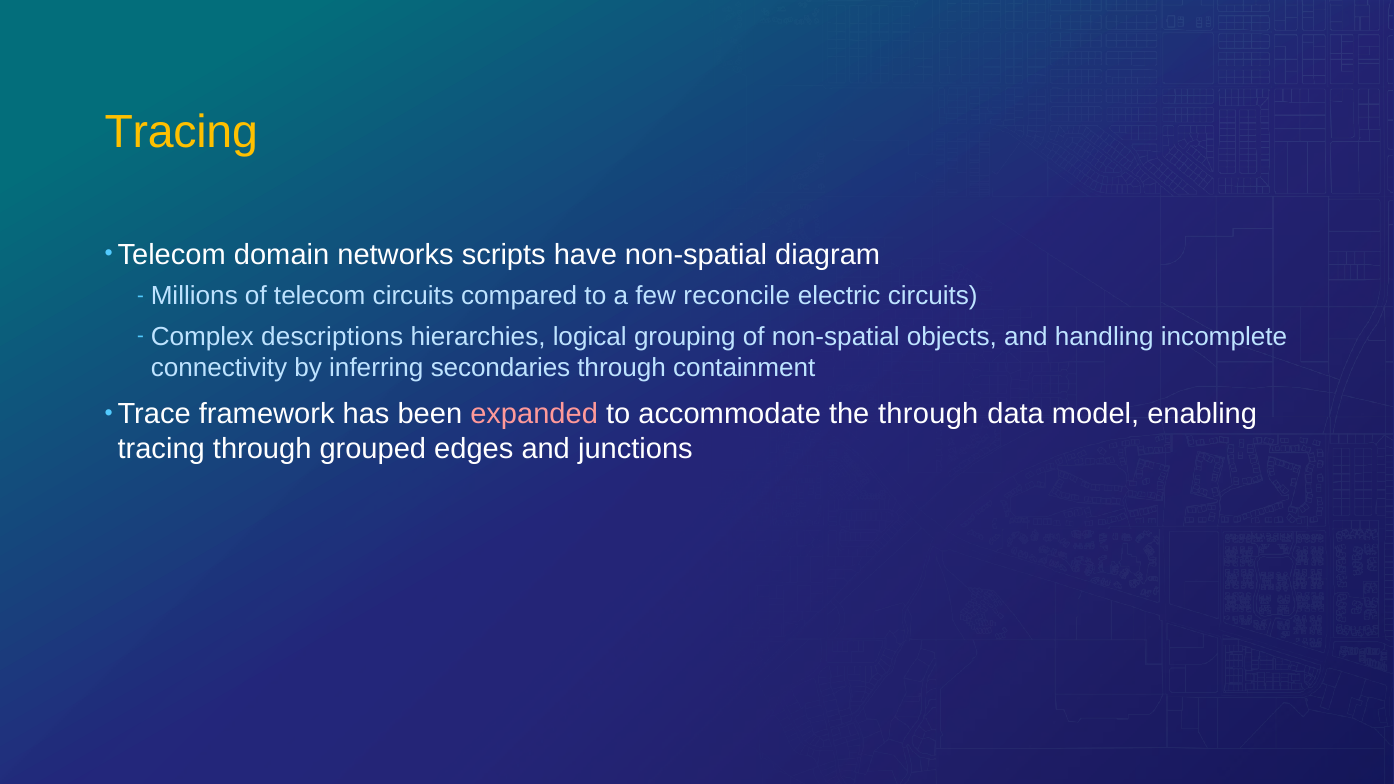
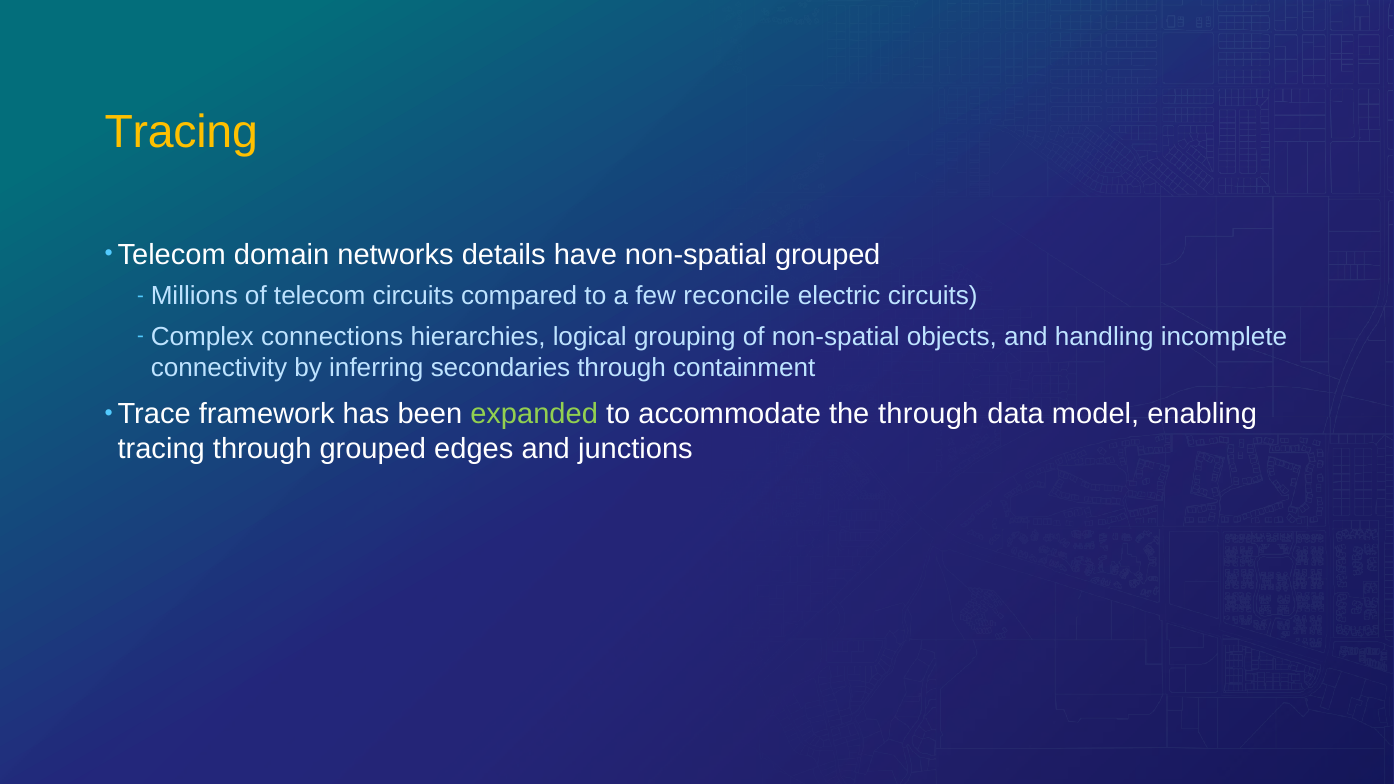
scripts: scripts -> details
non-spatial diagram: diagram -> grouped
descriptions: descriptions -> connections
expanded colour: pink -> light green
